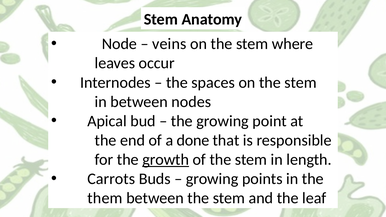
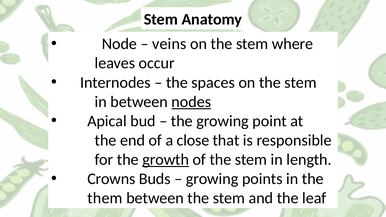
nodes underline: none -> present
done: done -> close
Carrots: Carrots -> Crowns
